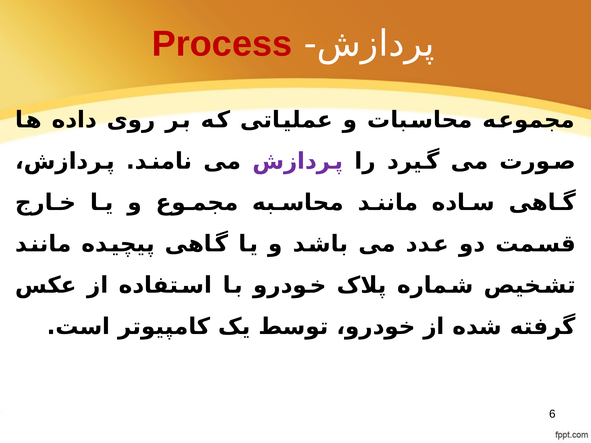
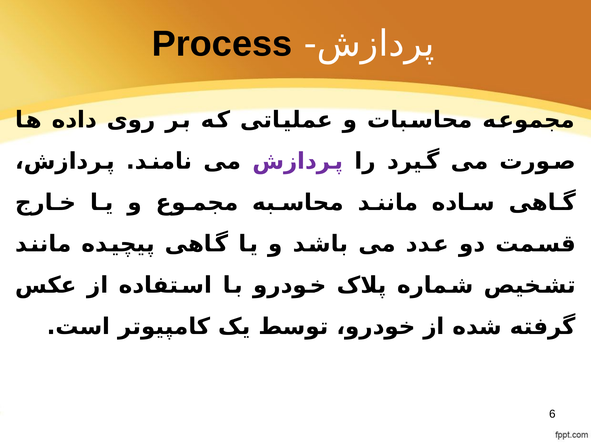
Process colour: red -> black
